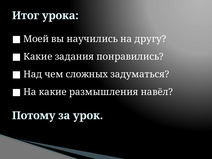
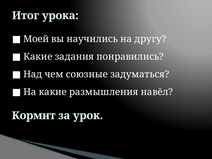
сложных: сложных -> союзные
Потому: Потому -> Кормит
